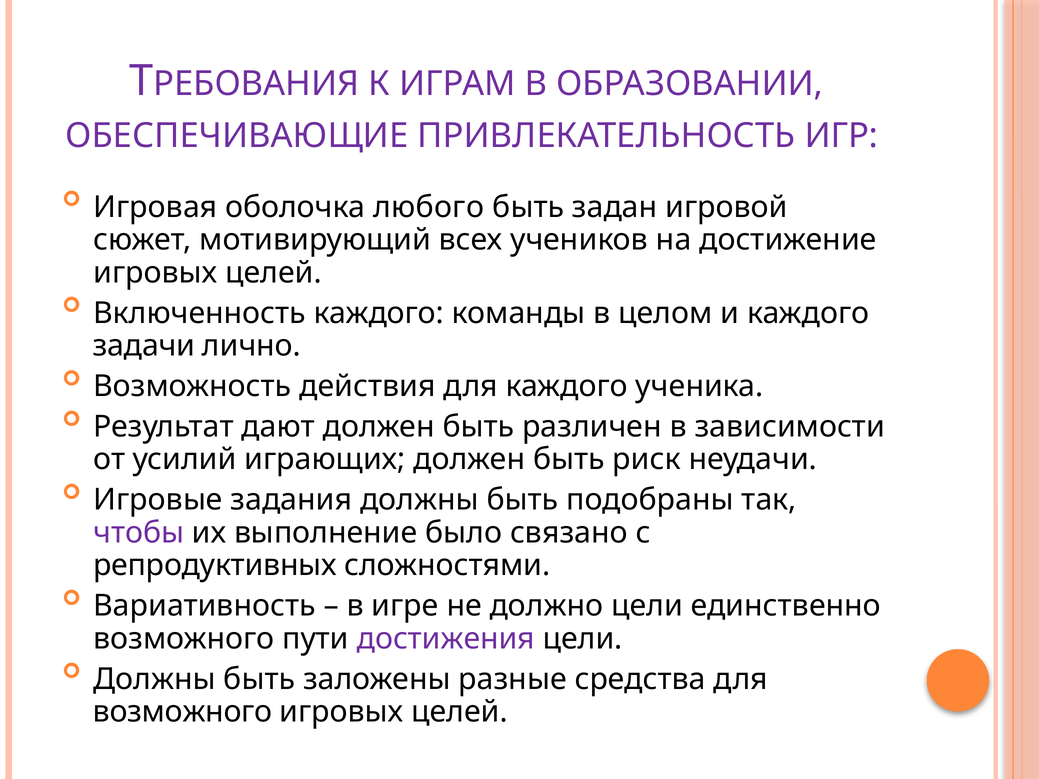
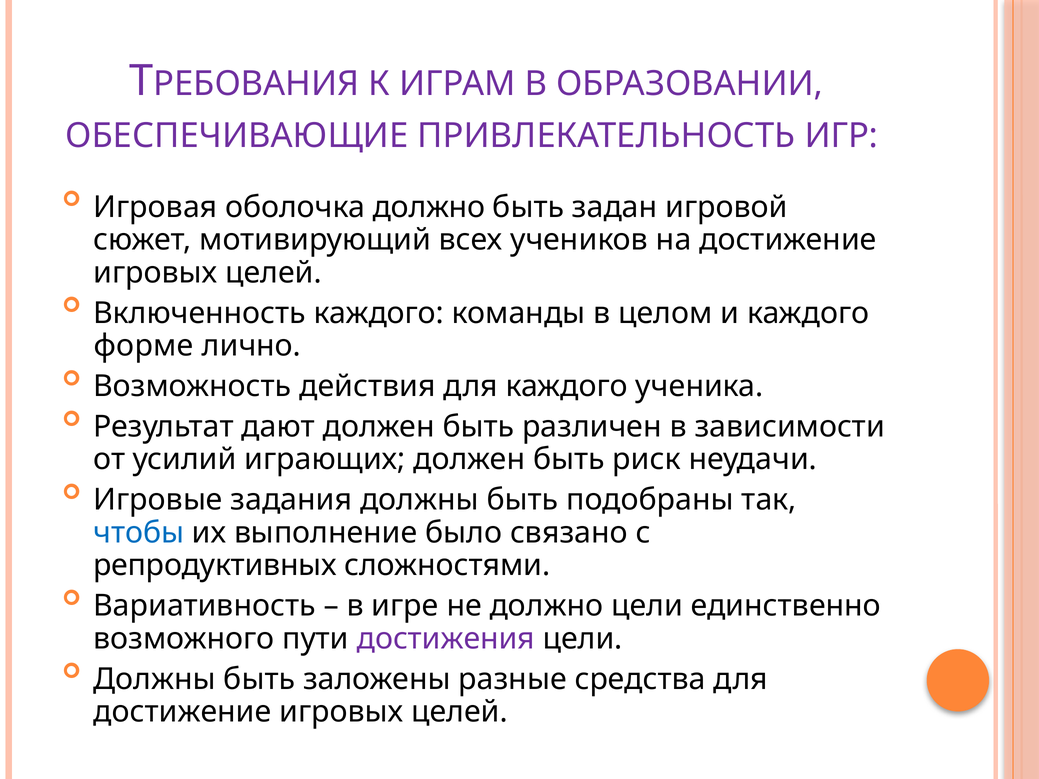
оболочка любого: любого -> должно
задачи: задачи -> форме
чтобы colour: purple -> blue
возможного at (183, 712): возможного -> достижение
